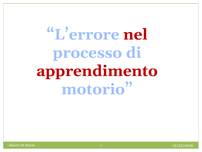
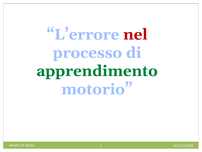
apprendimento colour: red -> green
